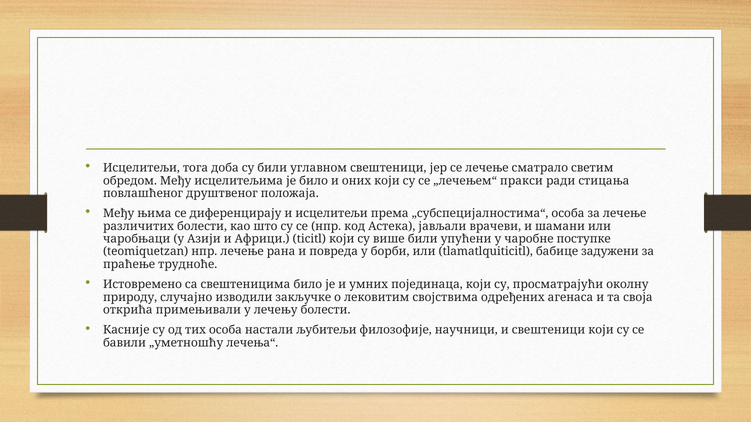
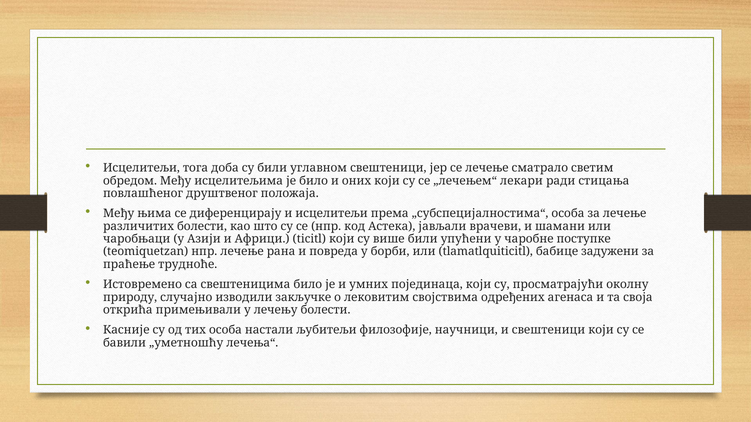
пракси: пракси -> лекари
